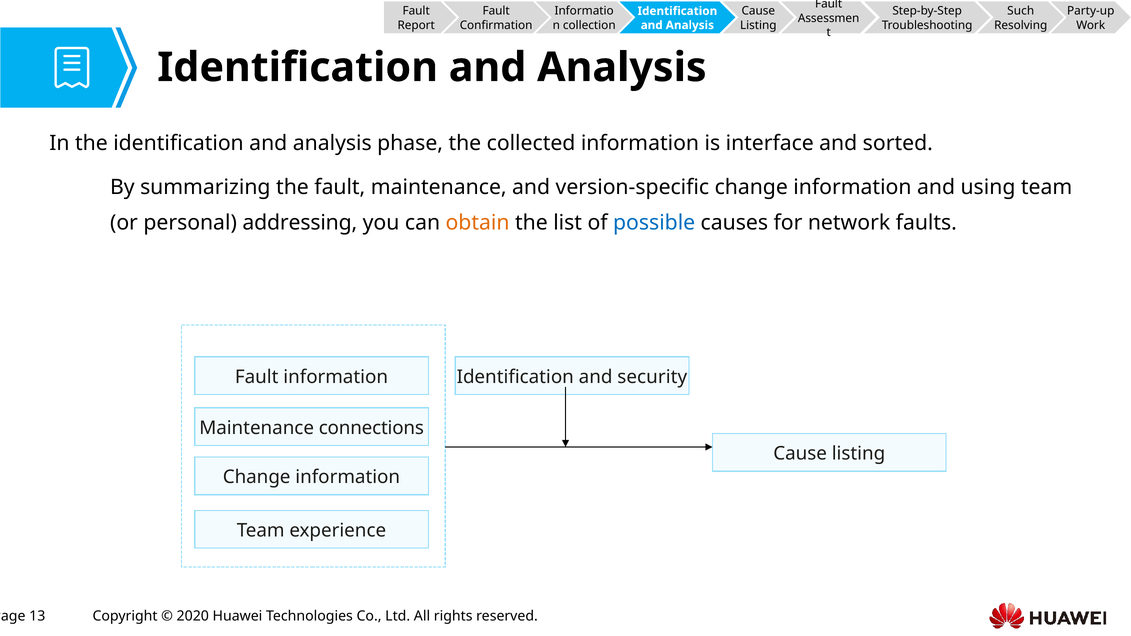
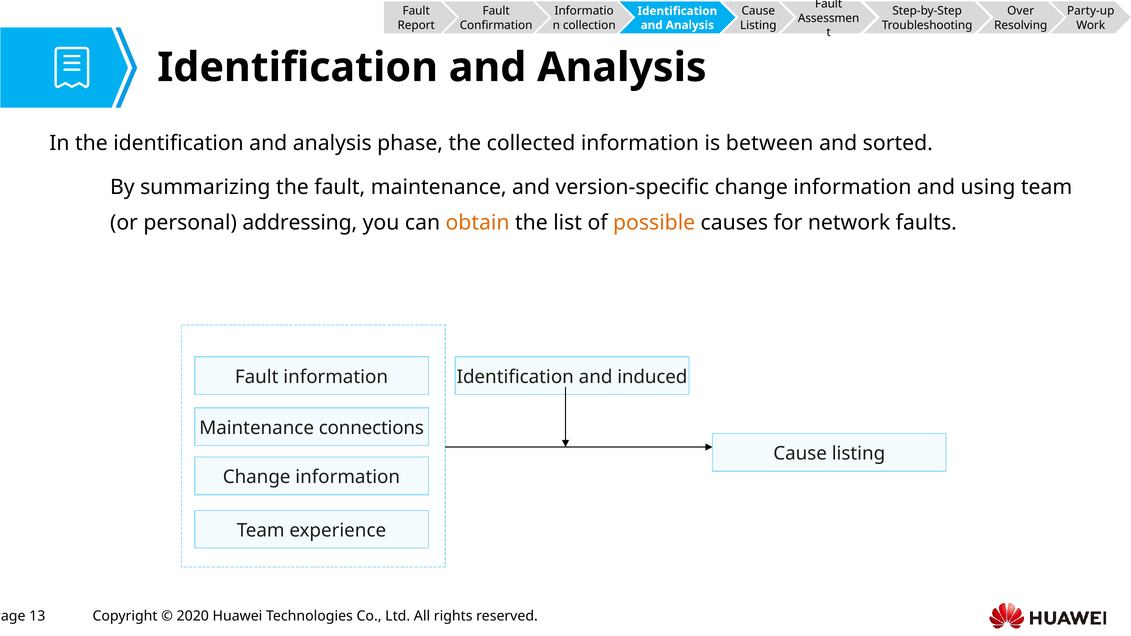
Such: Such -> Over
interface: interface -> between
possible colour: blue -> orange
security: security -> induced
